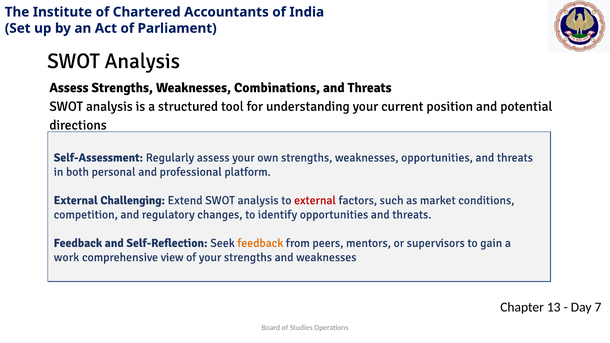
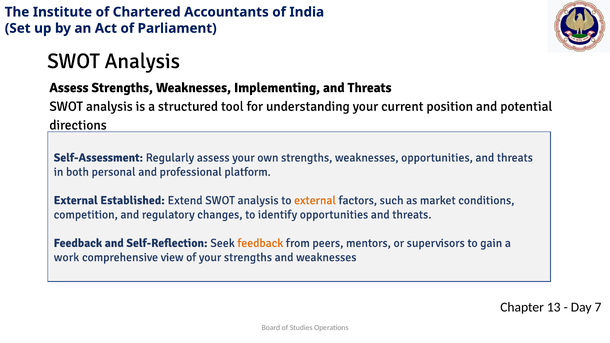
Combinations: Combinations -> Implementing
Challenging: Challenging -> Established
external at (315, 200) colour: red -> orange
